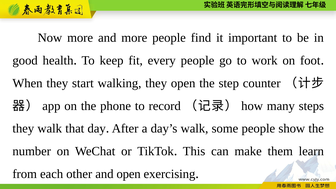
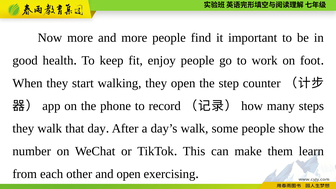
every: every -> enjoy
